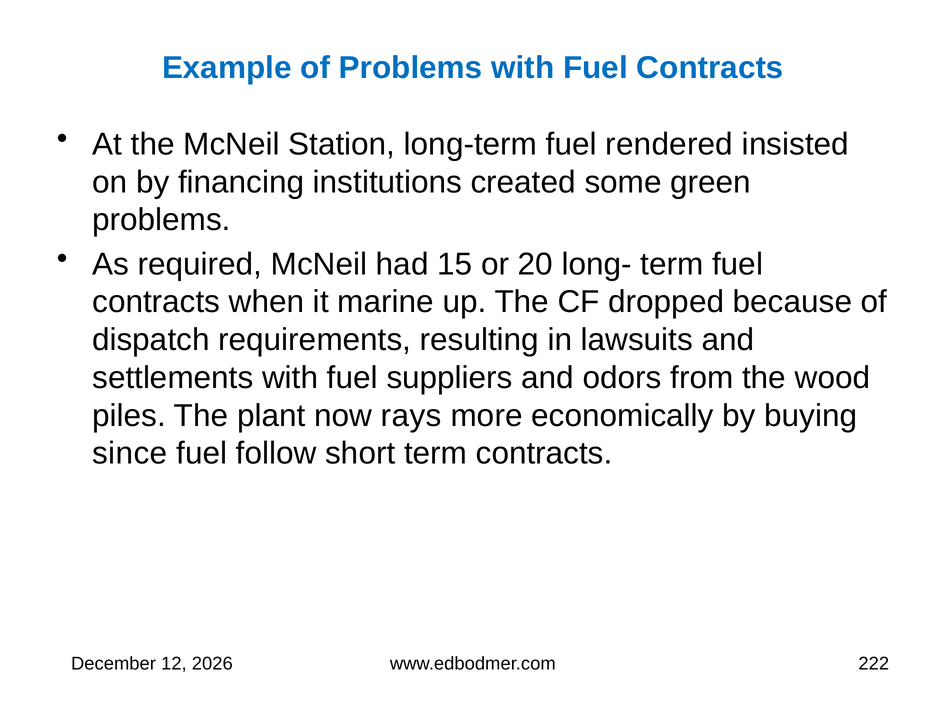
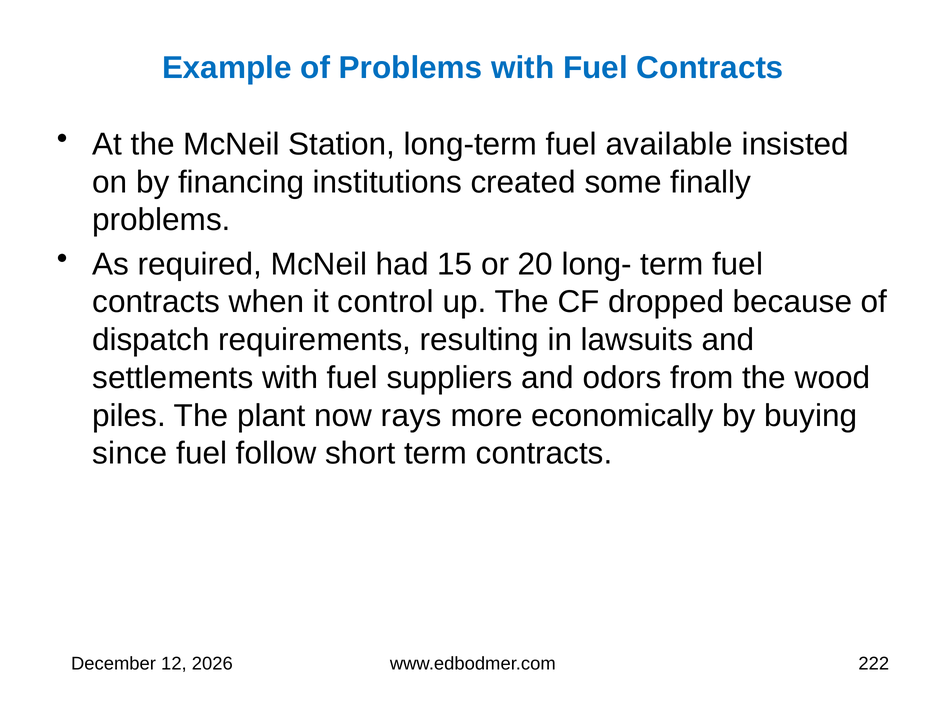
rendered: rendered -> available
green: green -> finally
marine: marine -> control
